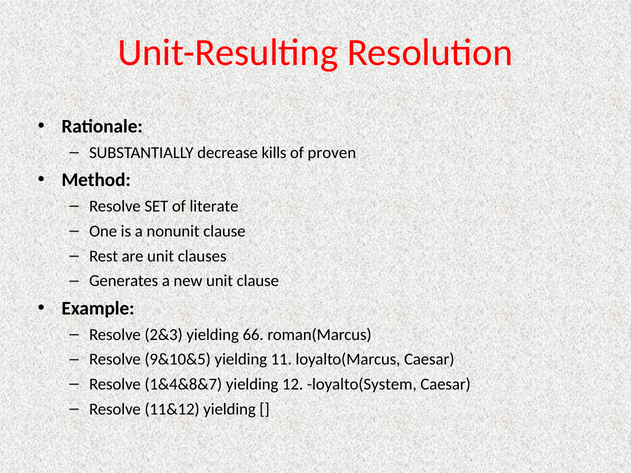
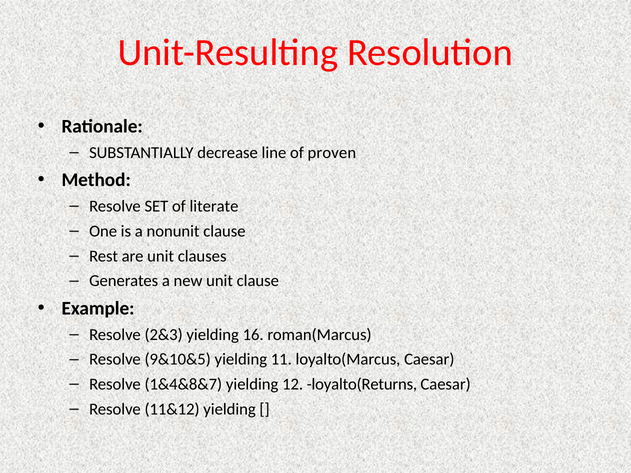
kills: kills -> line
66: 66 -> 16
loyalto(System: loyalto(System -> loyalto(Returns
